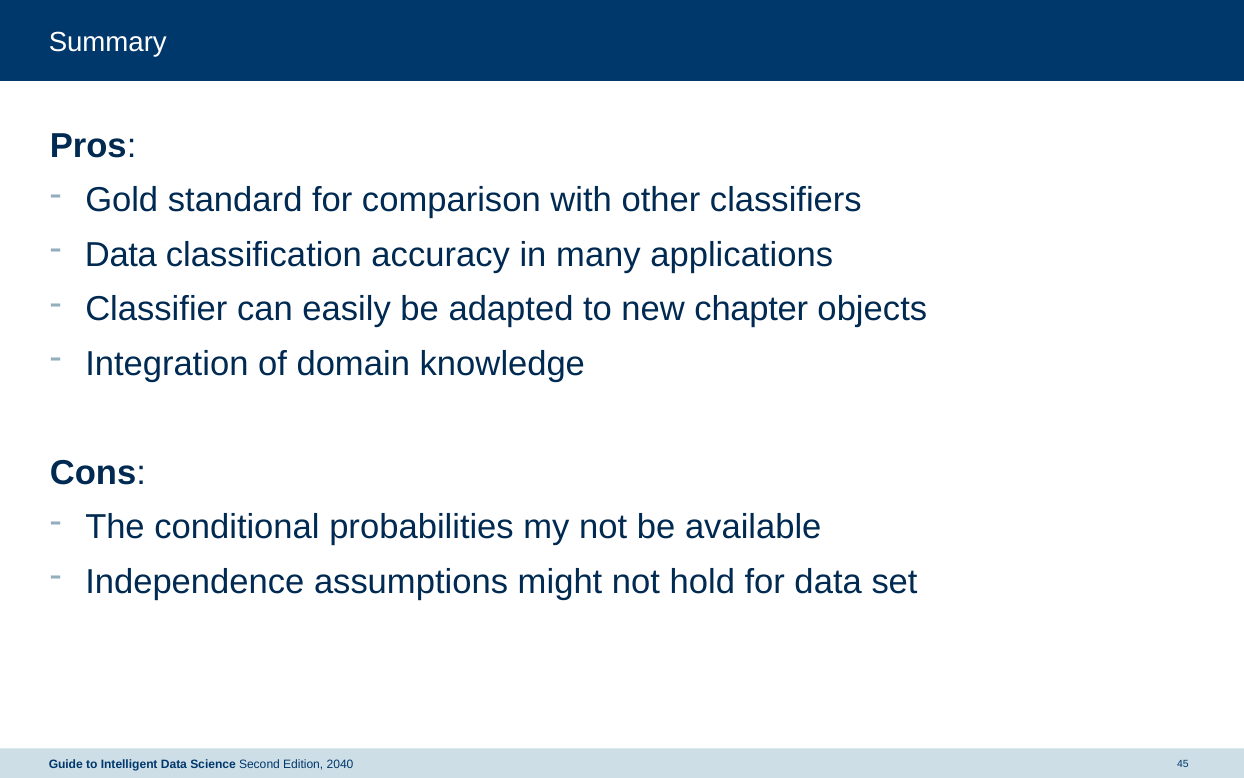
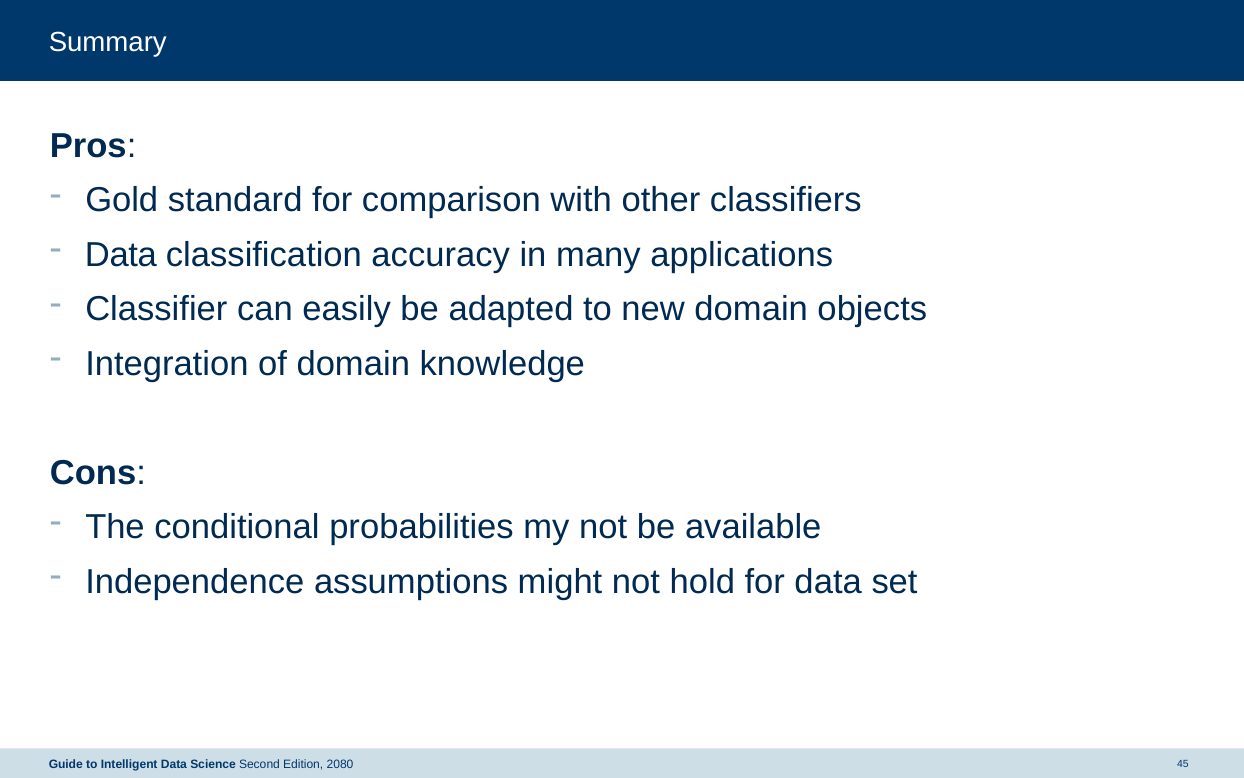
new chapter: chapter -> domain
2040: 2040 -> 2080
